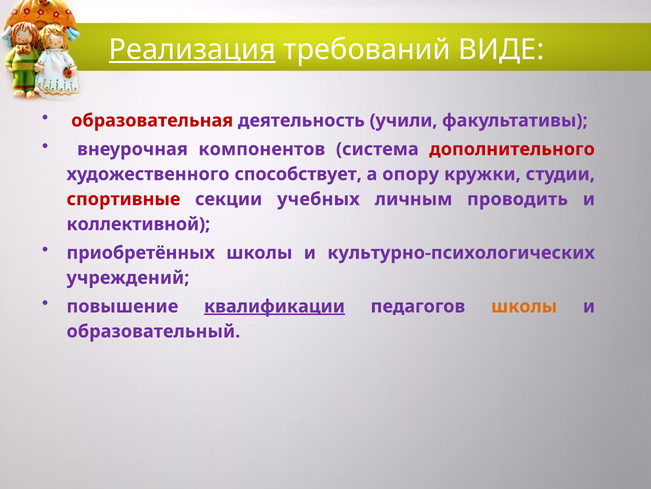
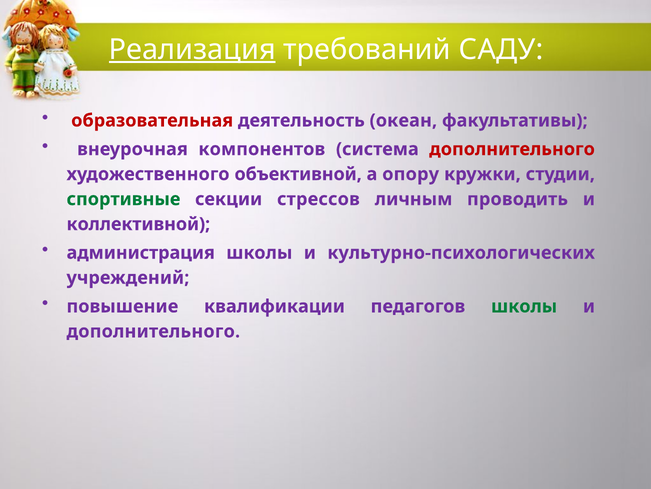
ВИДЕ: ВИДЕ -> САДУ
учили: учили -> океан
способствует: способствует -> объективной
спортивные colour: red -> green
учебных: учебных -> стрессов
приобретённых: приобретённых -> администрация
квалификации underline: present -> none
школы at (524, 306) colour: orange -> green
образовательный at (153, 331): образовательный -> дополнительного
